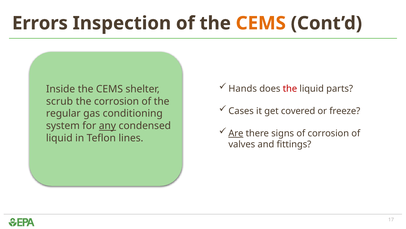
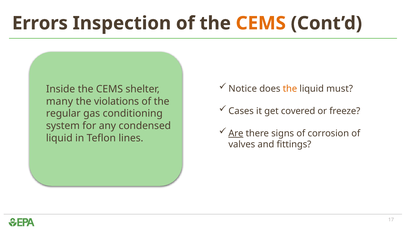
Hands: Hands -> Notice
the at (290, 88) colour: red -> orange
parts: parts -> must
scrub: scrub -> many
the corrosion: corrosion -> violations
any underline: present -> none
